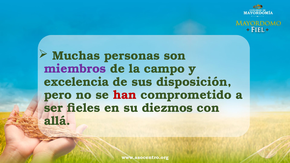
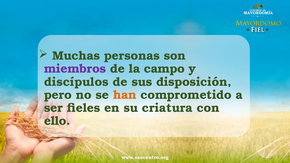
excelencia: excelencia -> discípulos
han colour: red -> orange
diezmos: diezmos -> criatura
allá: allá -> ello
